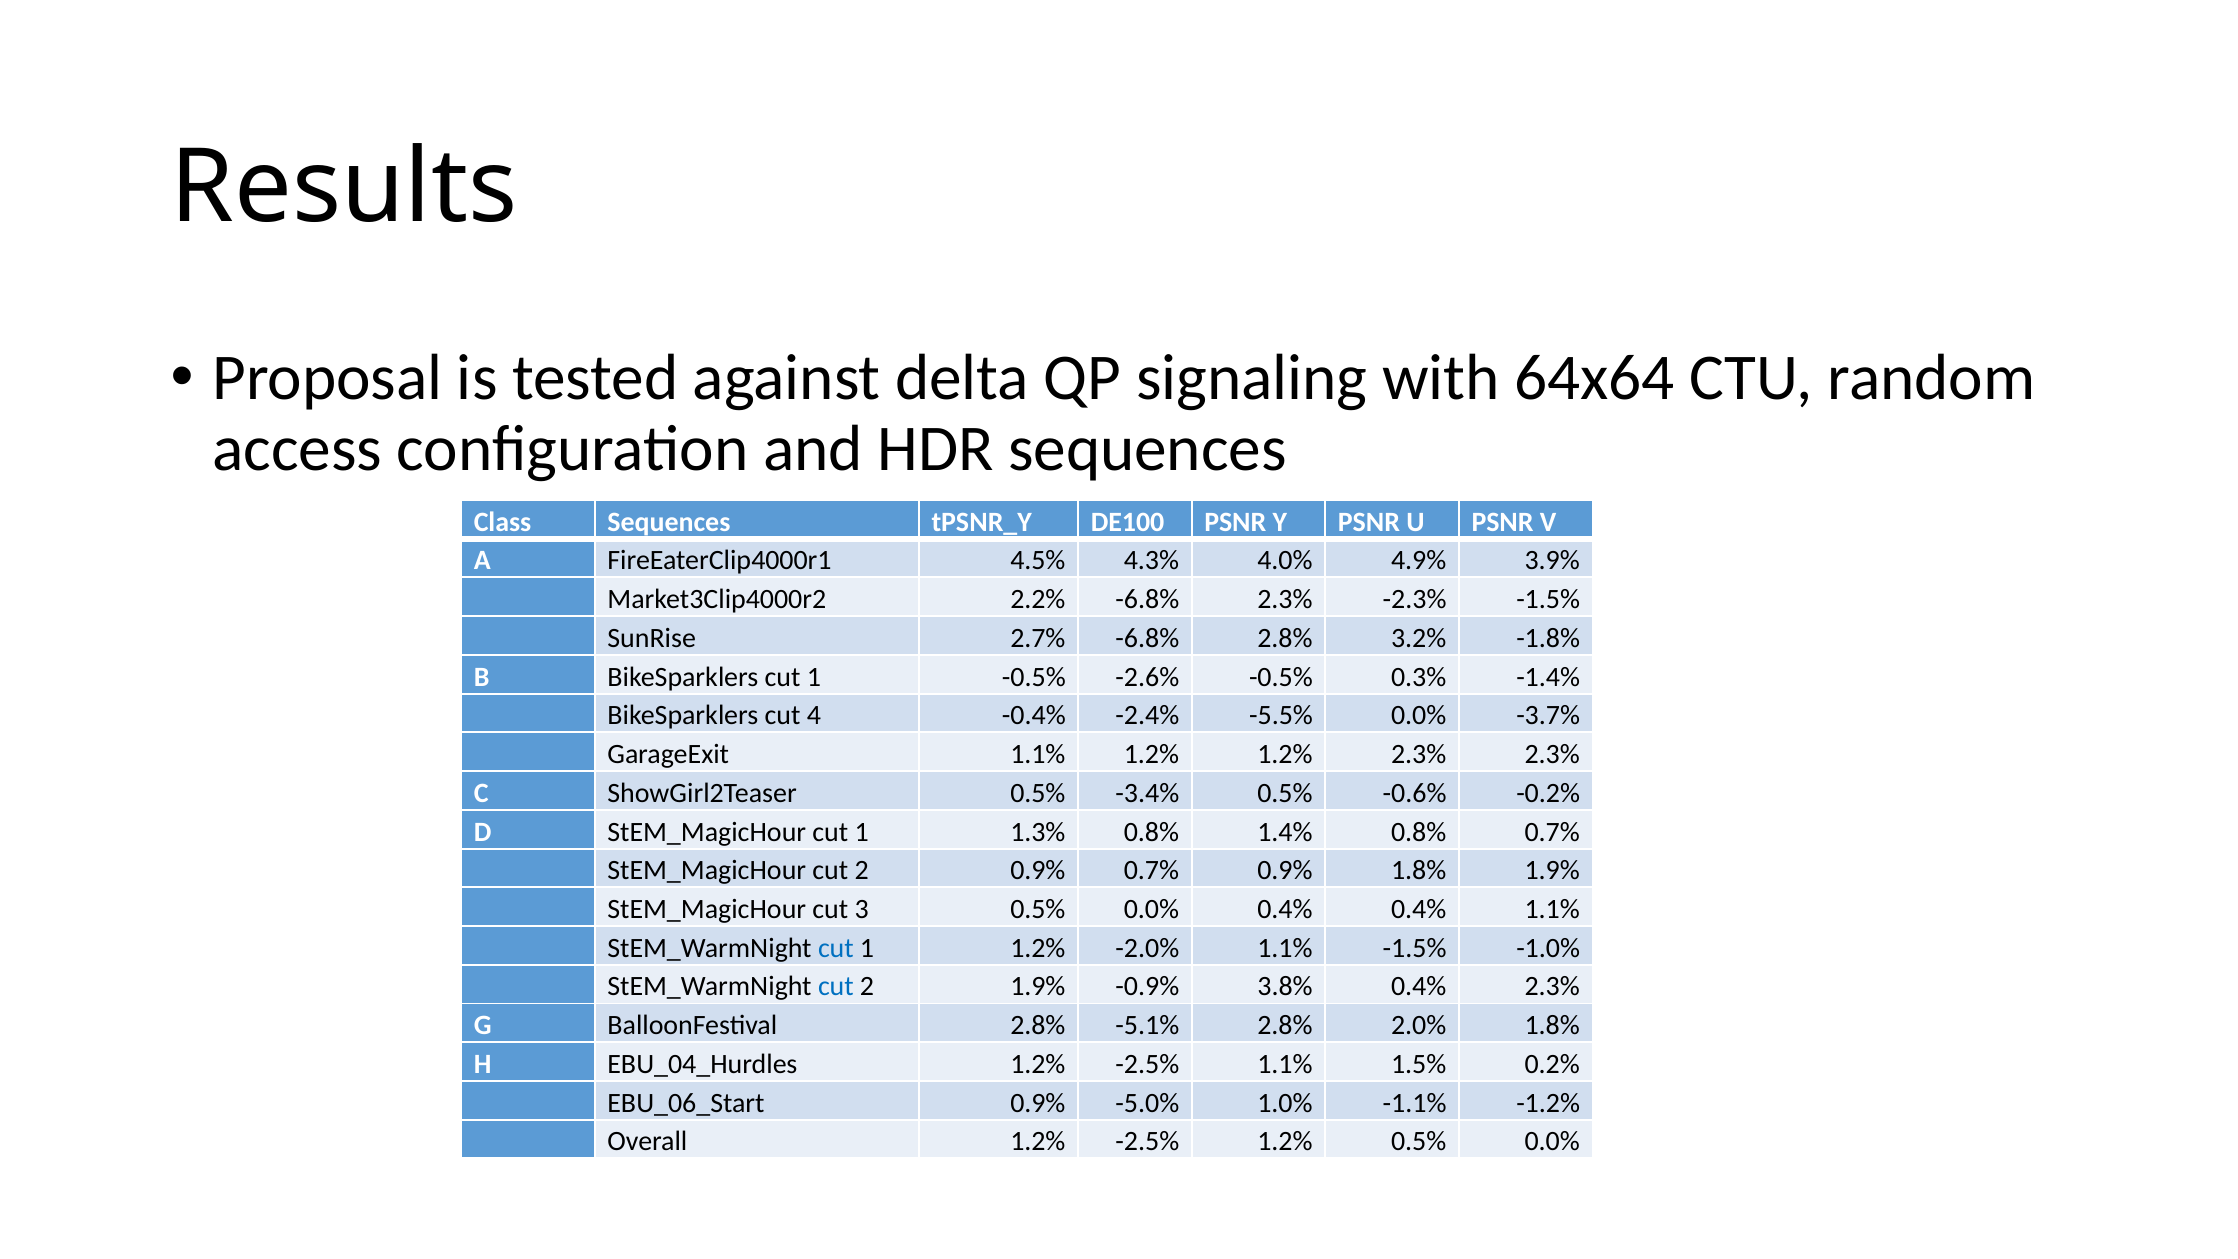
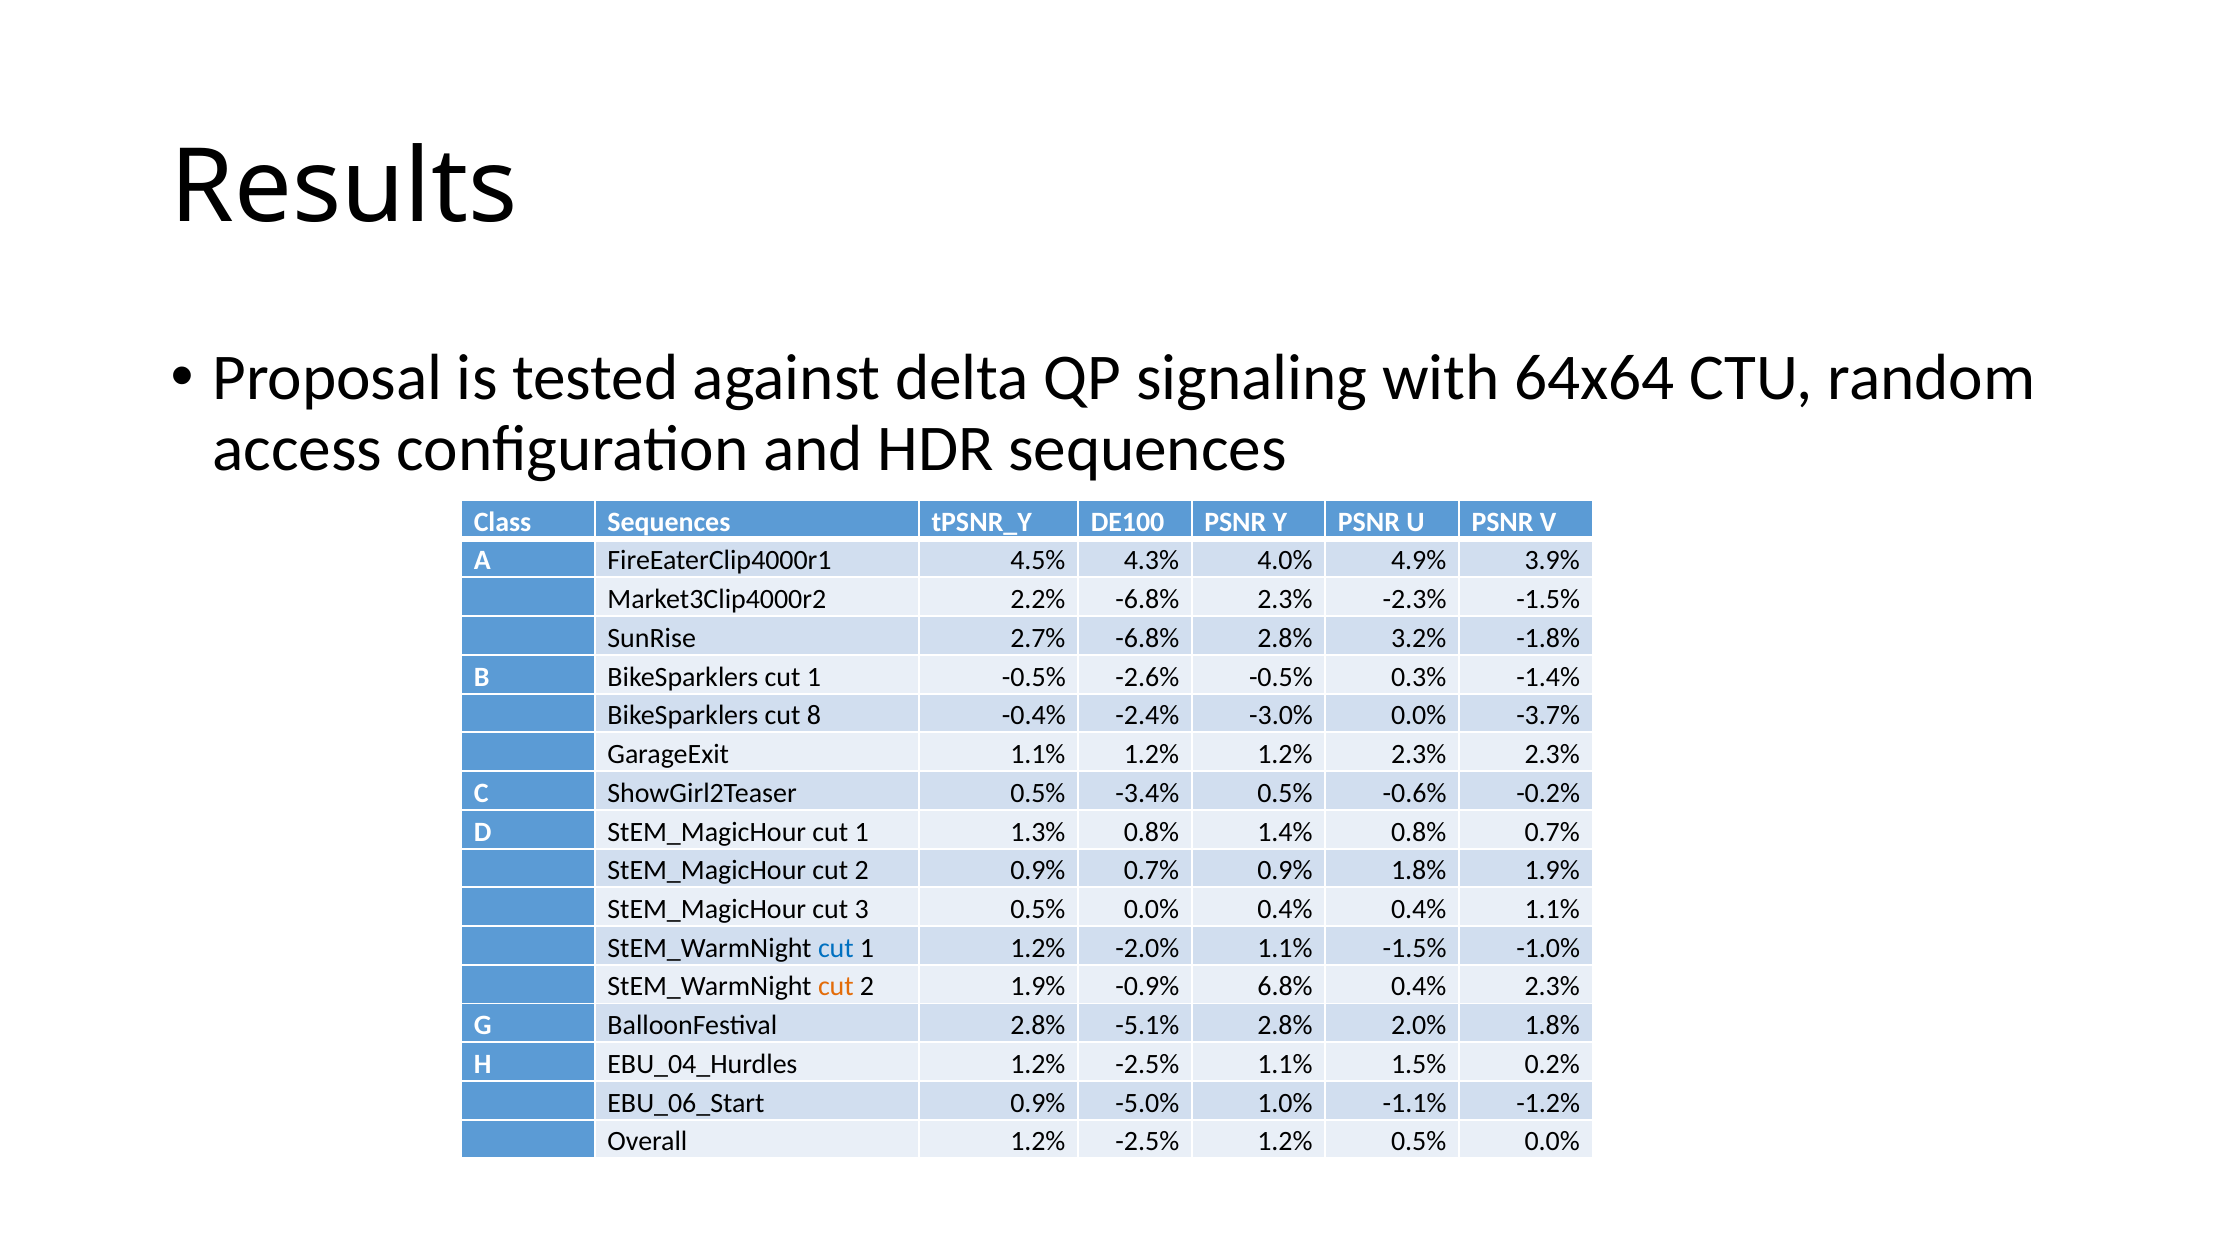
4: 4 -> 8
-5.5%: -5.5% -> -3.0%
cut at (836, 987) colour: blue -> orange
3.8%: 3.8% -> 6.8%
